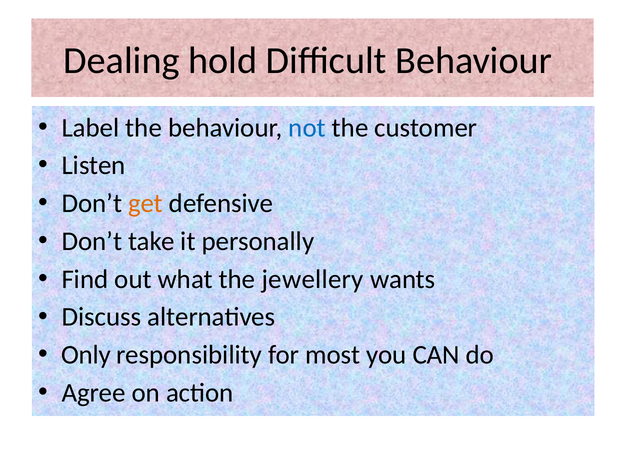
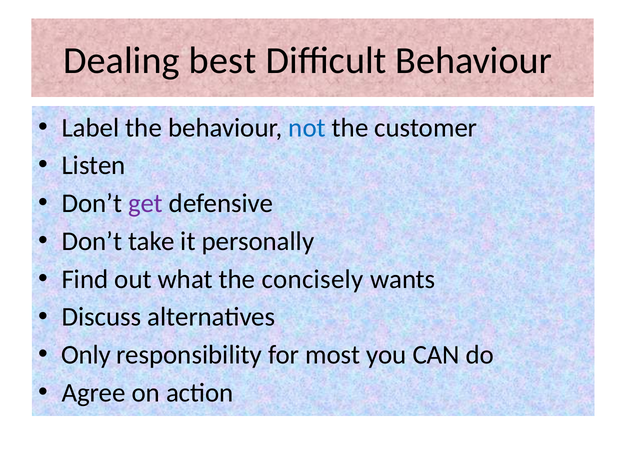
hold: hold -> best
get colour: orange -> purple
jewellery: jewellery -> concisely
